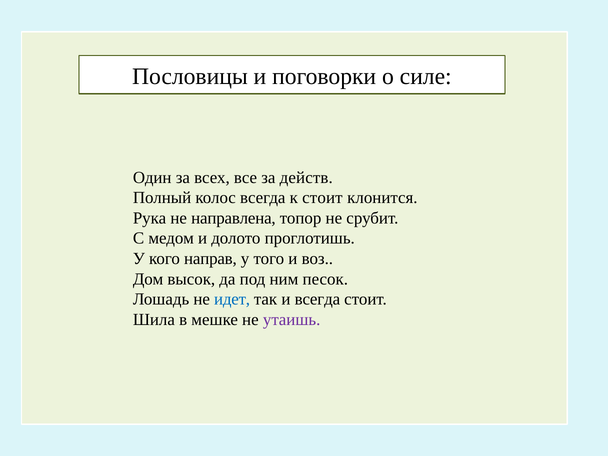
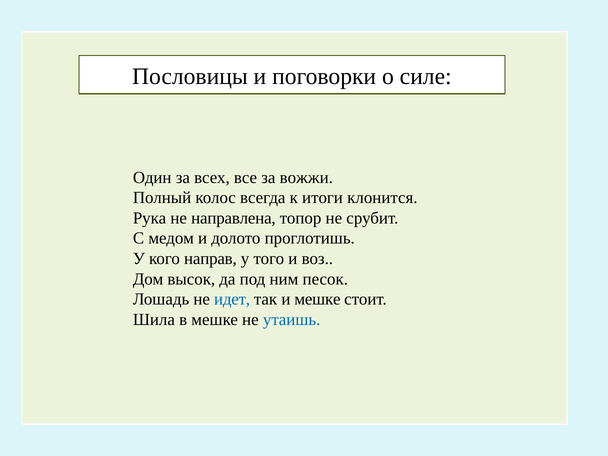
действ: действ -> вожжи
к стоит: стоит -> итоги
и всегда: всегда -> мешке
утаишь colour: purple -> blue
